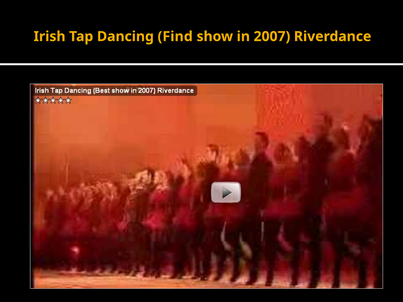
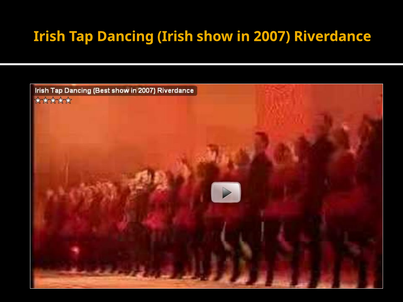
Dancing Find: Find -> Irish
